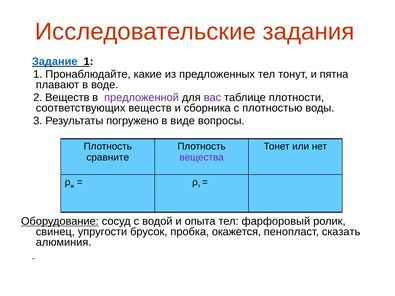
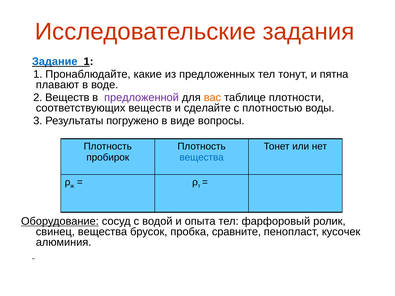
вас colour: purple -> orange
сборника: сборника -> сделайте
сравните: сравните -> пробирок
вещества at (202, 158) colour: purple -> blue
свинец упругости: упругости -> вещества
окажется: окажется -> сравните
сказать: сказать -> кусочек
